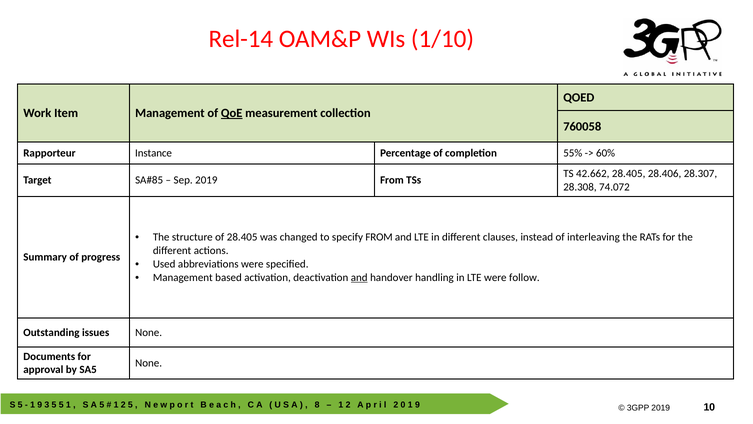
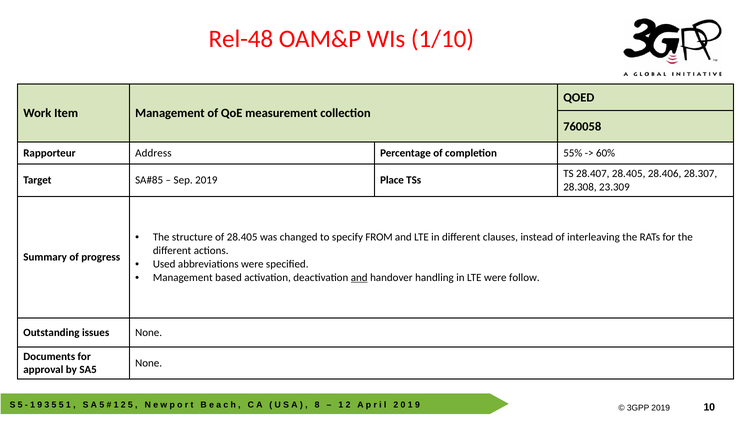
Rel-14: Rel-14 -> Rel-48
QoE underline: present -> none
Instance: Instance -> Address
42.662: 42.662 -> 28.407
2019 From: From -> Place
74.072: 74.072 -> 23.309
